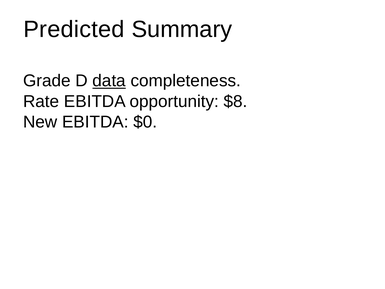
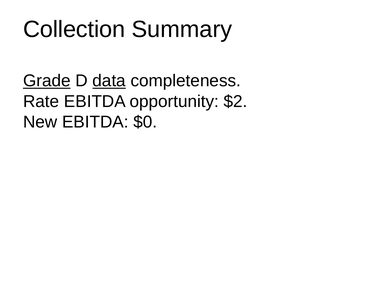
Predicted: Predicted -> Collection
Grade underline: none -> present
$8: $8 -> $2
